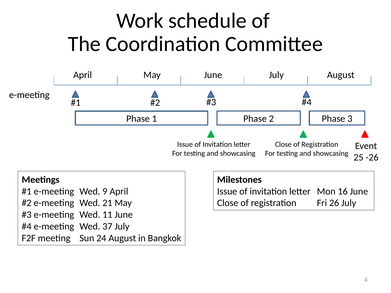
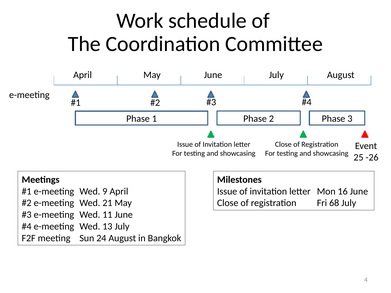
26: 26 -> 68
37: 37 -> 13
